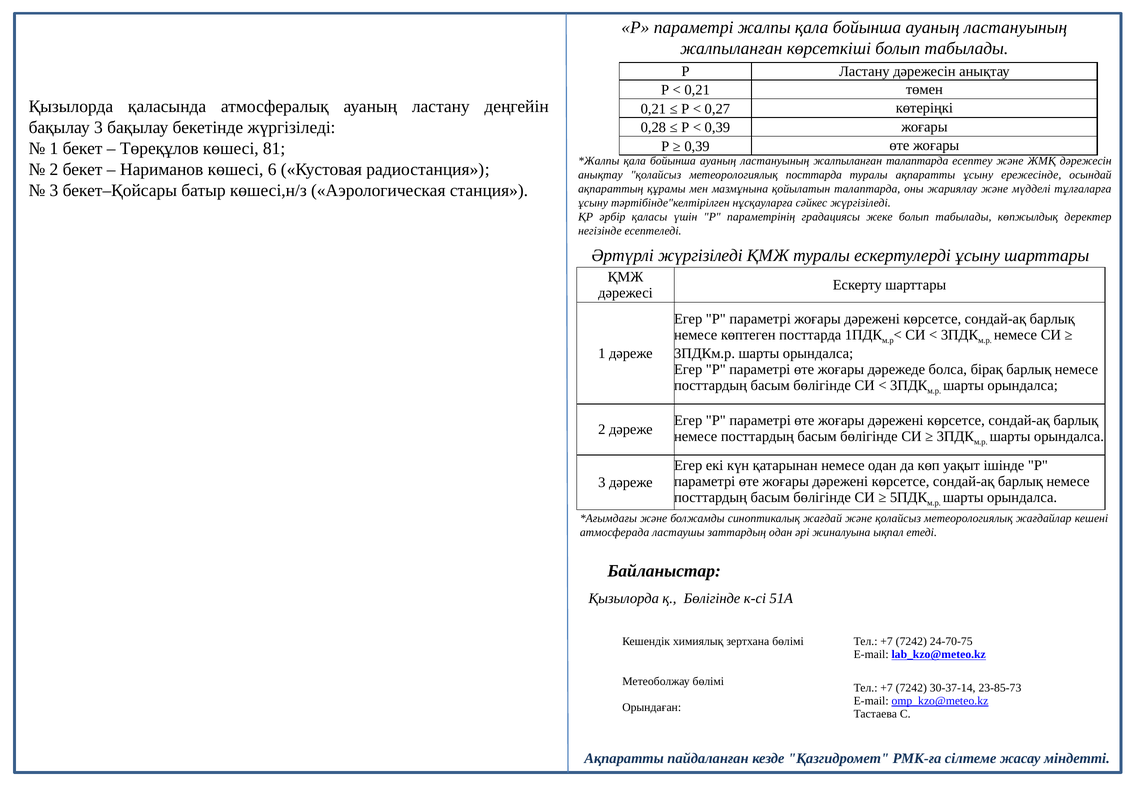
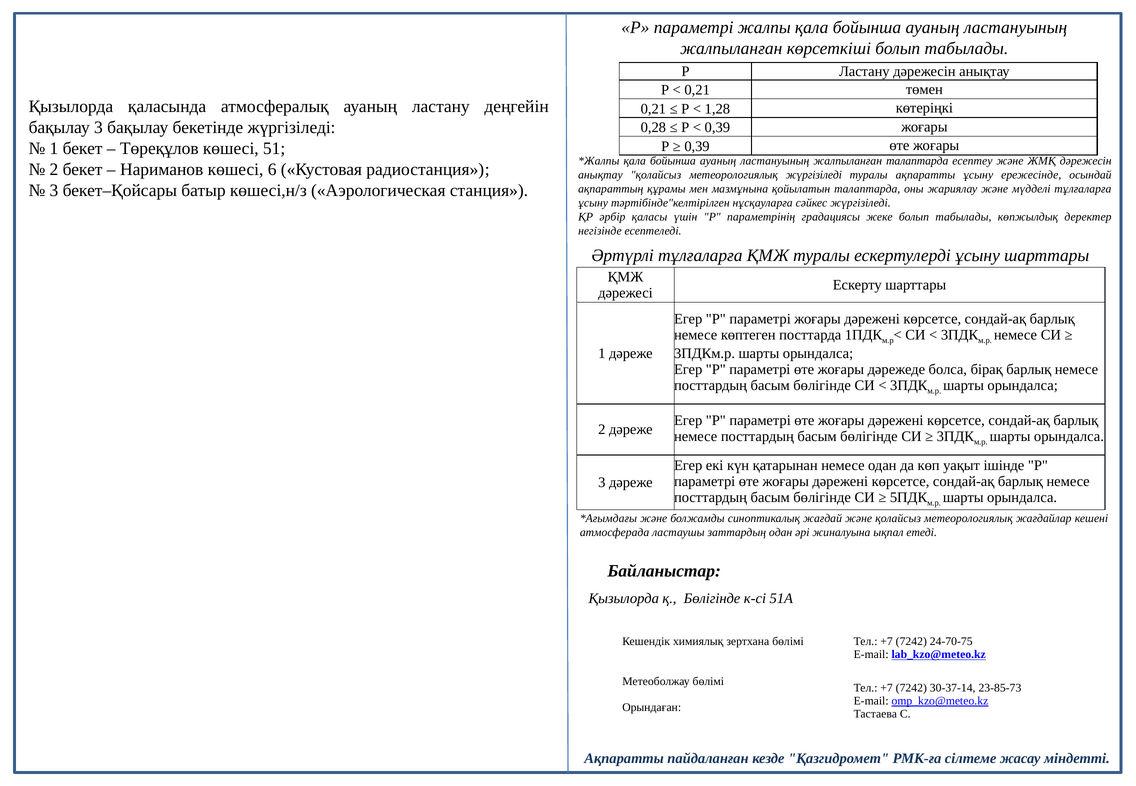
0,27: 0,27 -> 1,28
81: 81 -> 51
метеорологиялық посттарда: посттарда -> жүргізіледі
Әртүрлі жүргізіледі: жүргізіледі -> тұлғаларға
